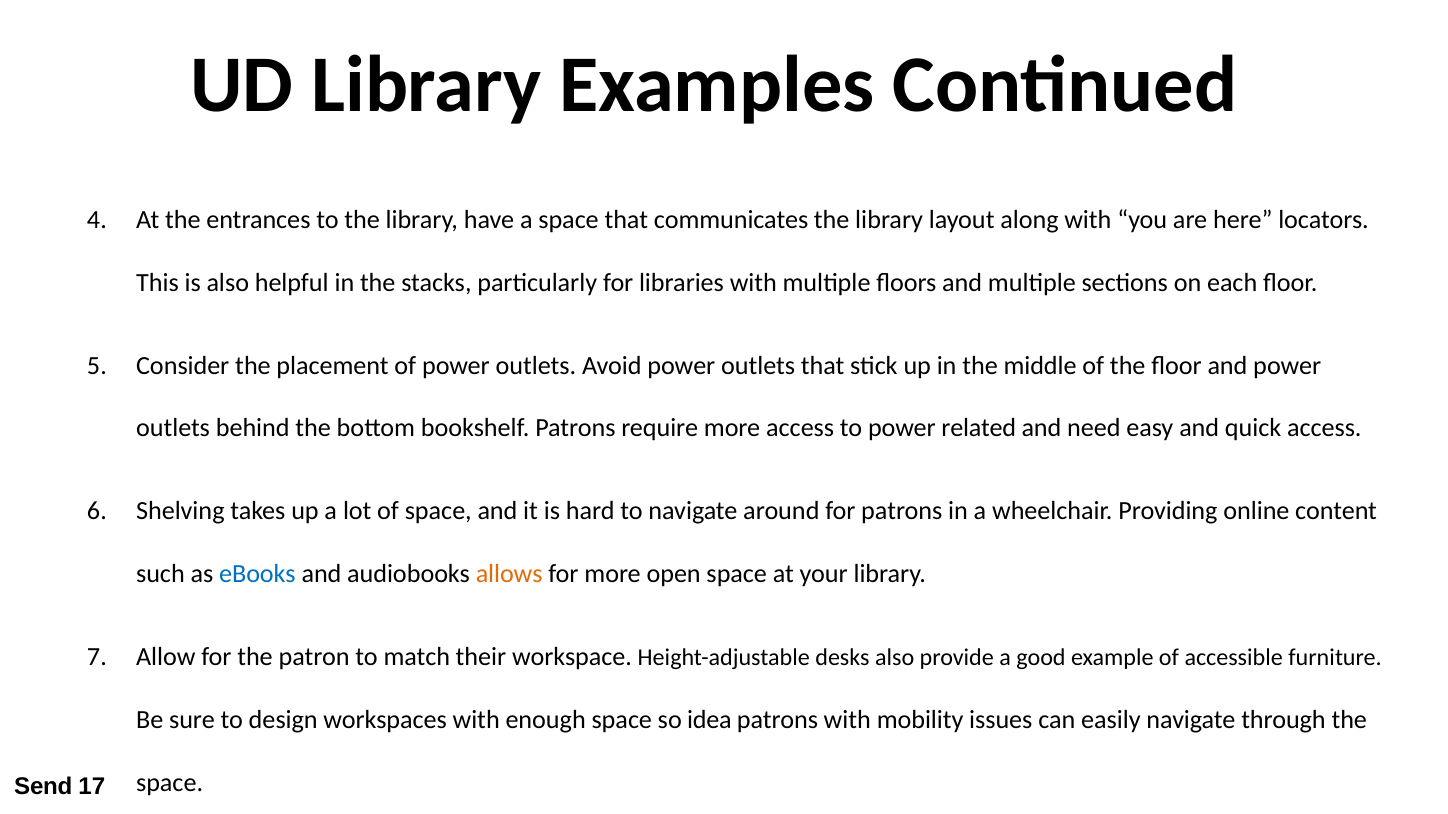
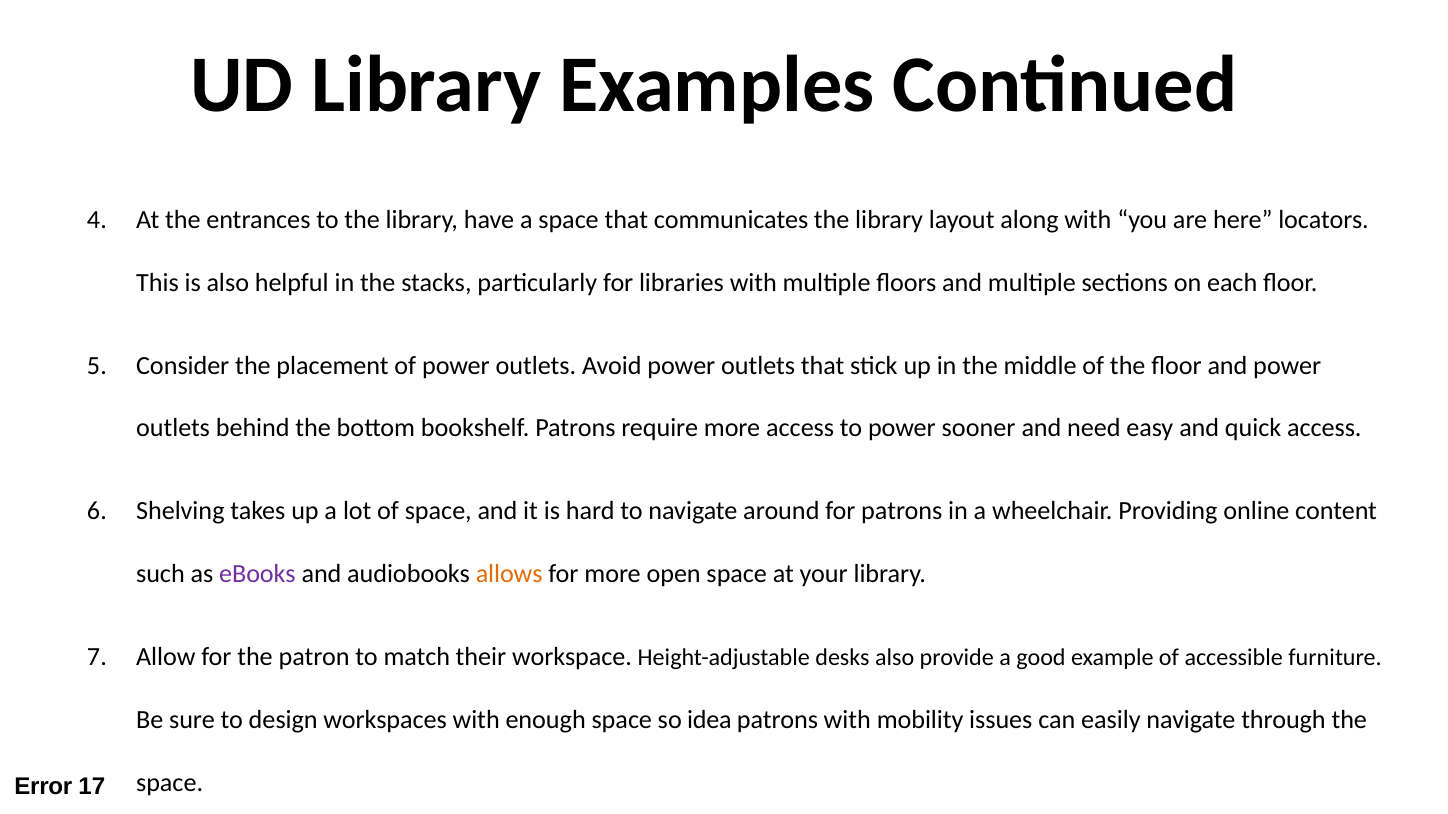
related: related -> sooner
eBooks colour: blue -> purple
Send: Send -> Error
